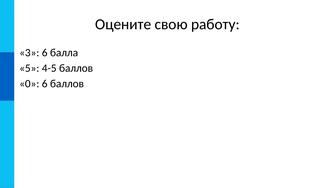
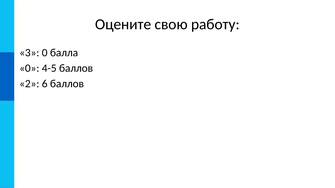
3 6: 6 -> 0
5 at (29, 68): 5 -> 0
0: 0 -> 2
